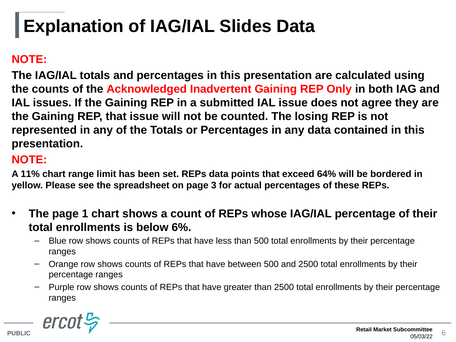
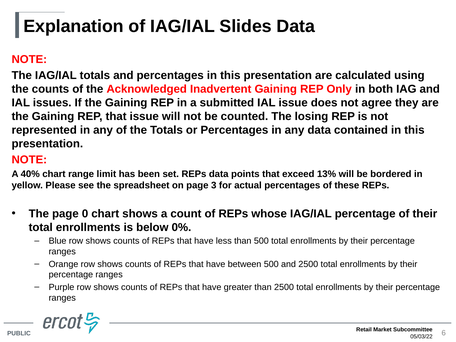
11%: 11% -> 40%
64%: 64% -> 13%
1: 1 -> 0
6%: 6% -> 0%
